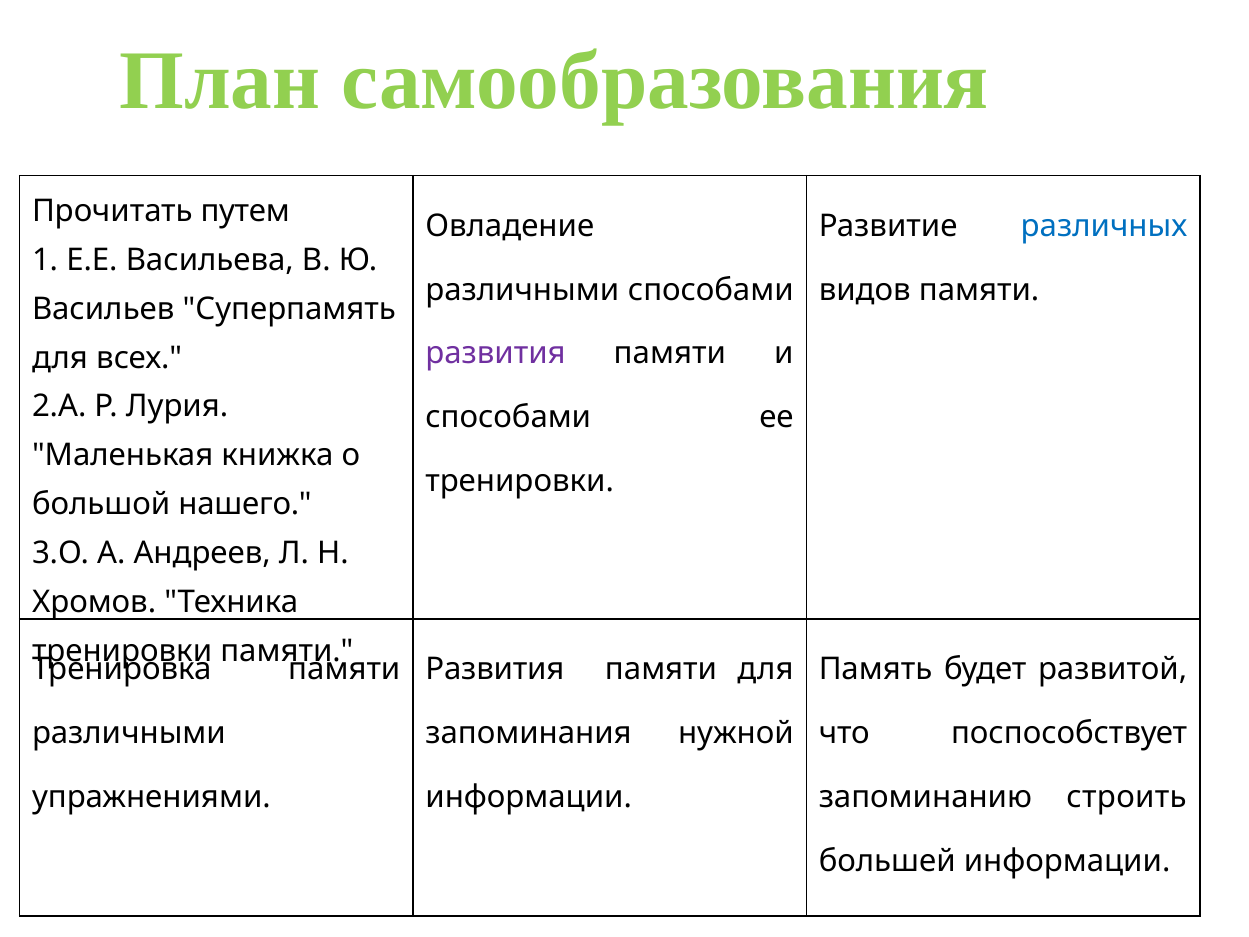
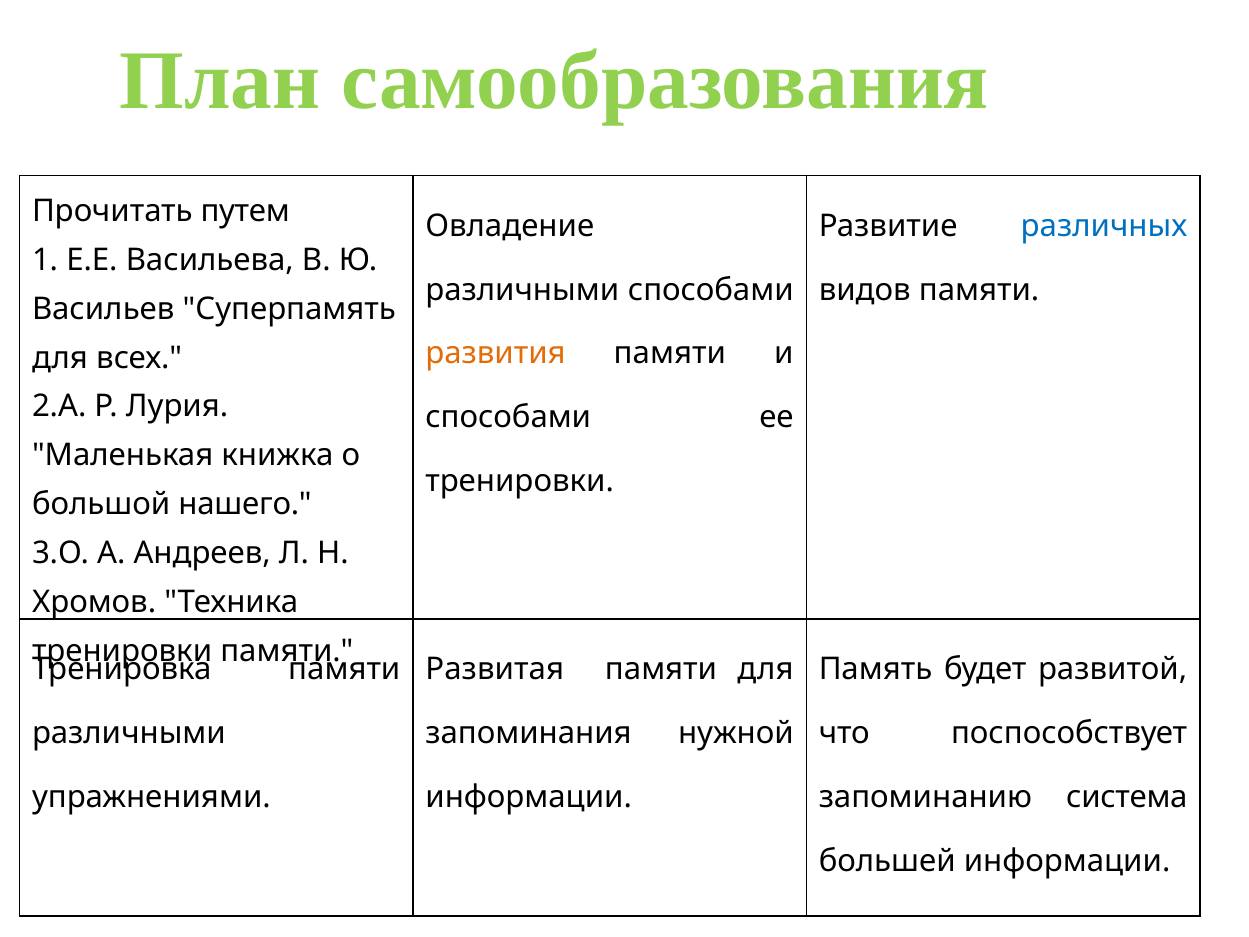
развития at (496, 354) colour: purple -> orange
Развития at (495, 669): Развития -> Развитая
строить: строить -> система
